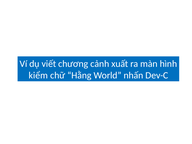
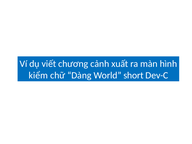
Hằng: Hằng -> Dàng
nhấn: nhấn -> short
